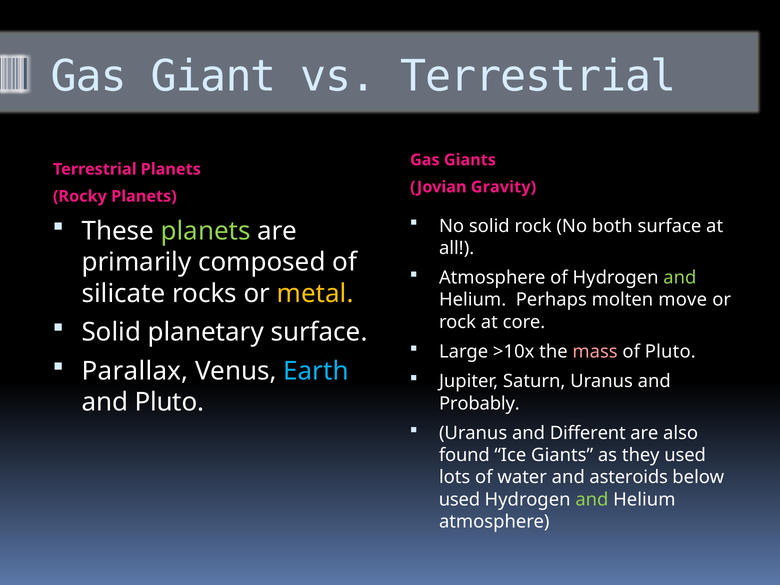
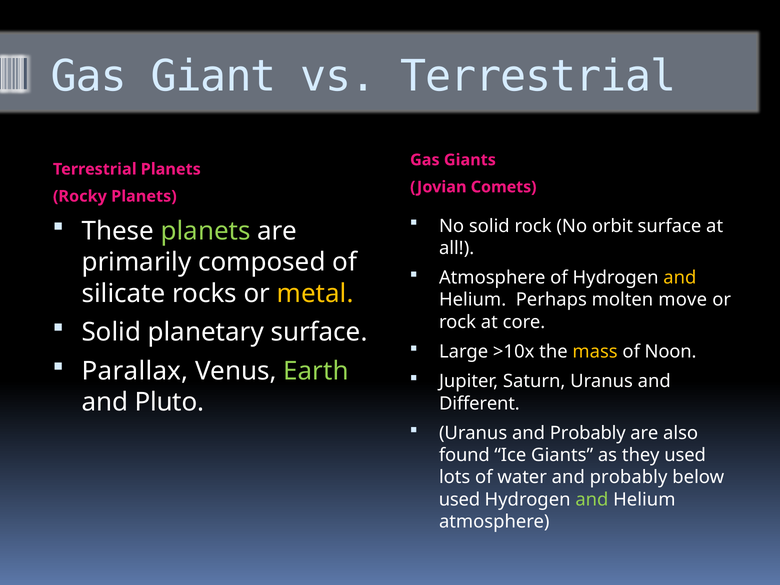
Gravity: Gravity -> Comets
both: both -> orbit
and at (680, 278) colour: light green -> yellow
mass colour: pink -> yellow
of Pluto: Pluto -> Noon
Earth colour: light blue -> light green
Probably: Probably -> Different
Uranus and Different: Different -> Probably
water and asteroids: asteroids -> probably
